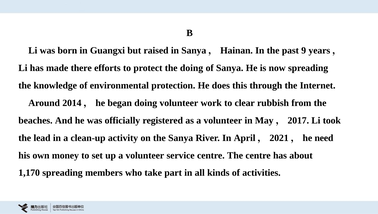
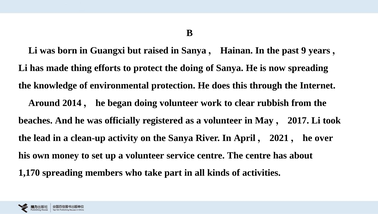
there: there -> thing
need: need -> over
